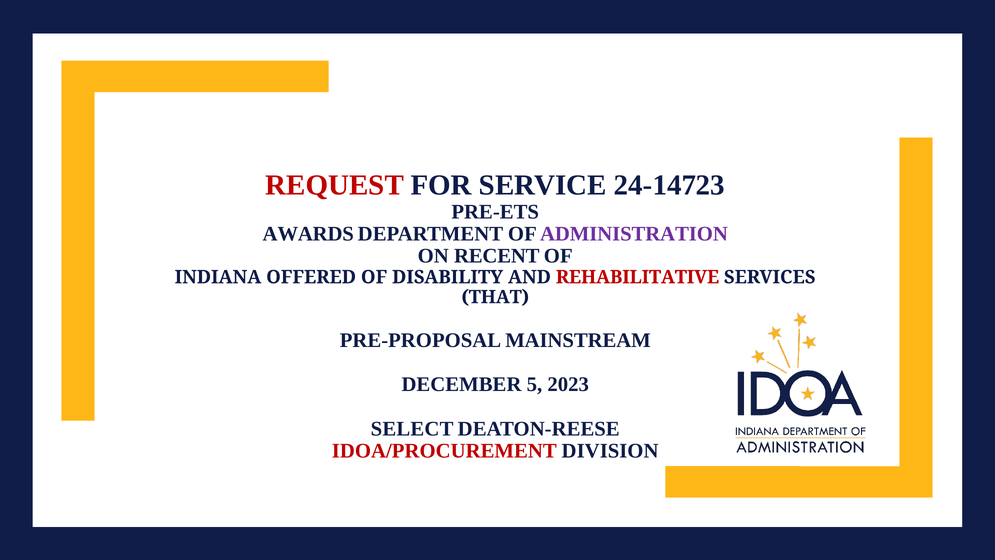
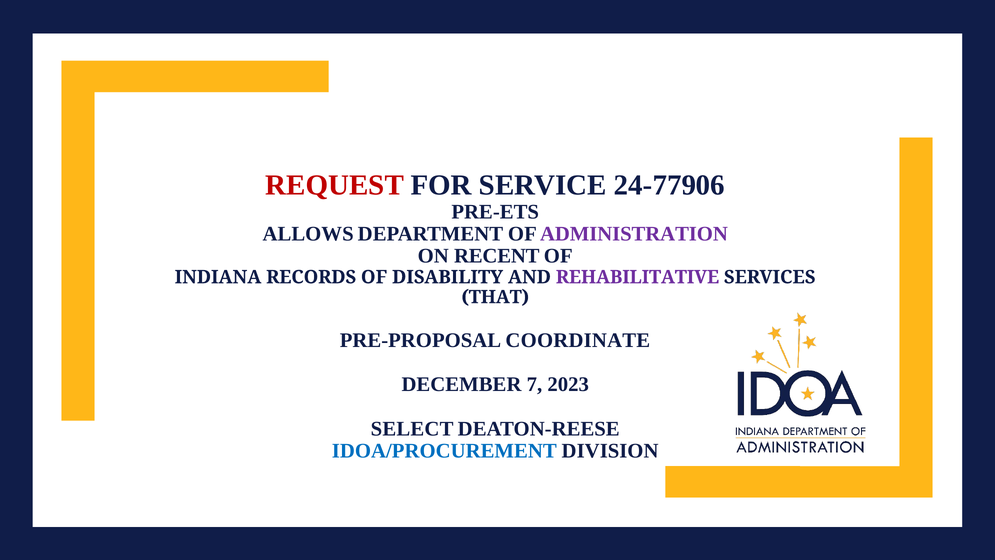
24-14723: 24-14723 -> 24-77906
AWARDS: AWARDS -> ALLOWS
OFFERED: OFFERED -> RECORDS
REHABILITATIVE colour: red -> purple
MAINSTREAM: MAINSTREAM -> COORDINATE
5: 5 -> 7
IDOA/PROCUREMENT colour: red -> blue
